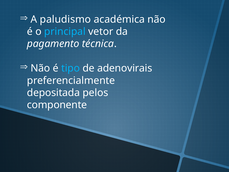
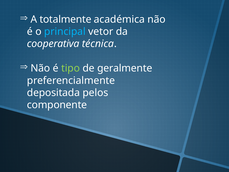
paludismo: paludismo -> totalmente
pagamento: pagamento -> cooperativa
tipo colour: light blue -> light green
adenovirais: adenovirais -> geralmente
